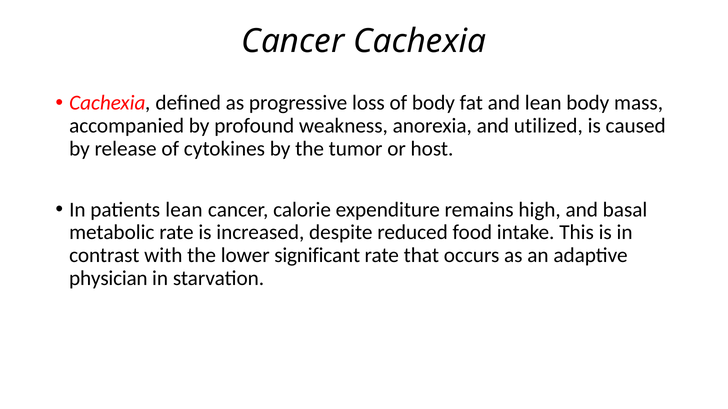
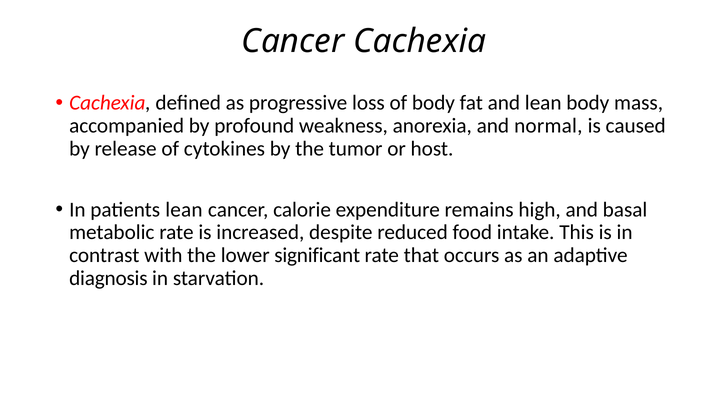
utilized: utilized -> normal
physician: physician -> diagnosis
